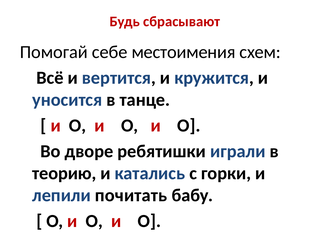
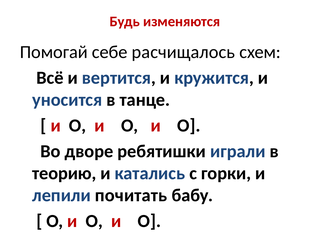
сбрасывают: сбрасывают -> изменяются
местоимения: местоимения -> расчищалось
